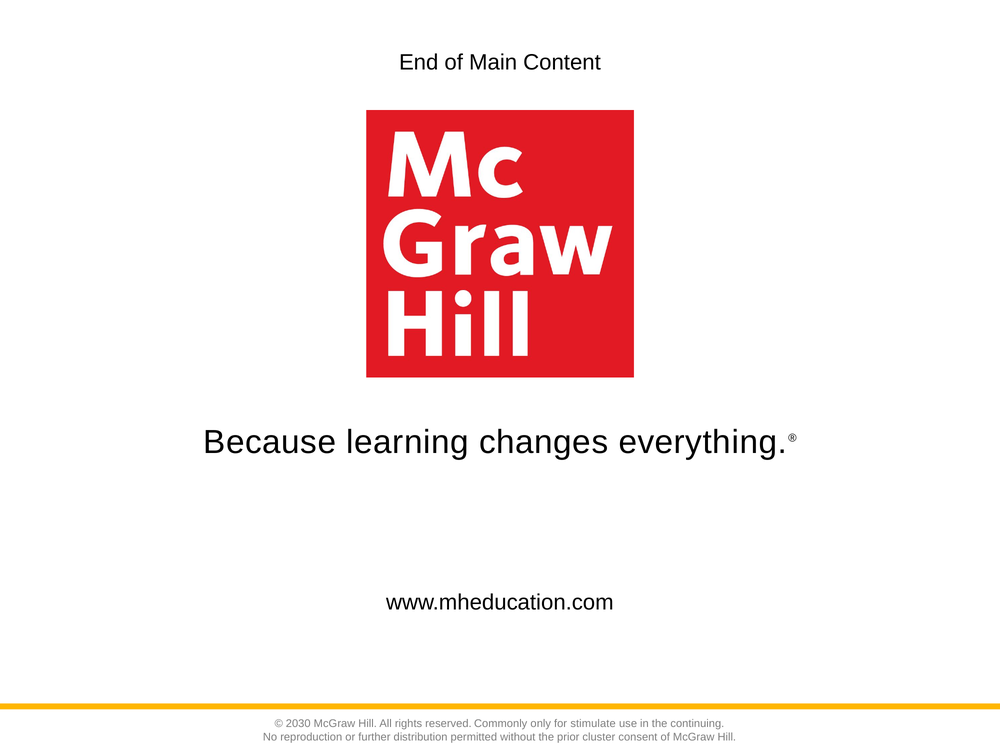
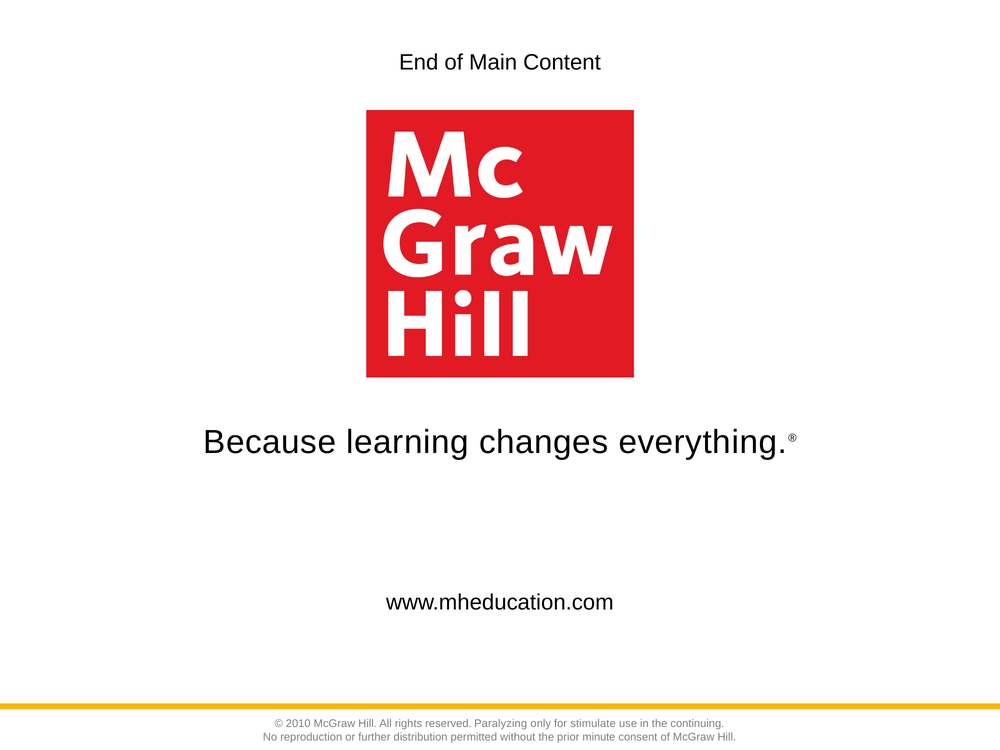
2030: 2030 -> 2010
Commonly: Commonly -> Paralyzing
cluster: cluster -> minute
